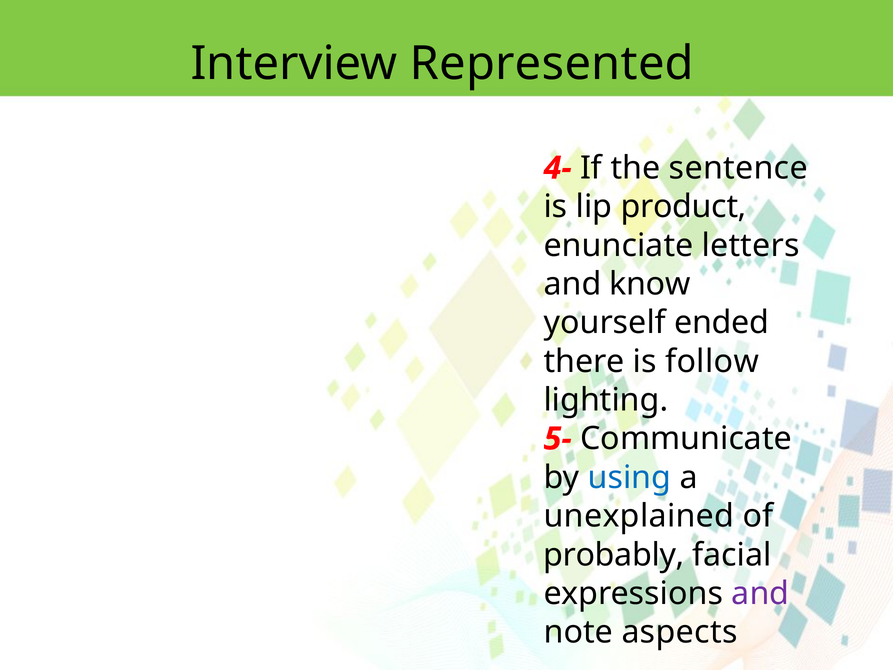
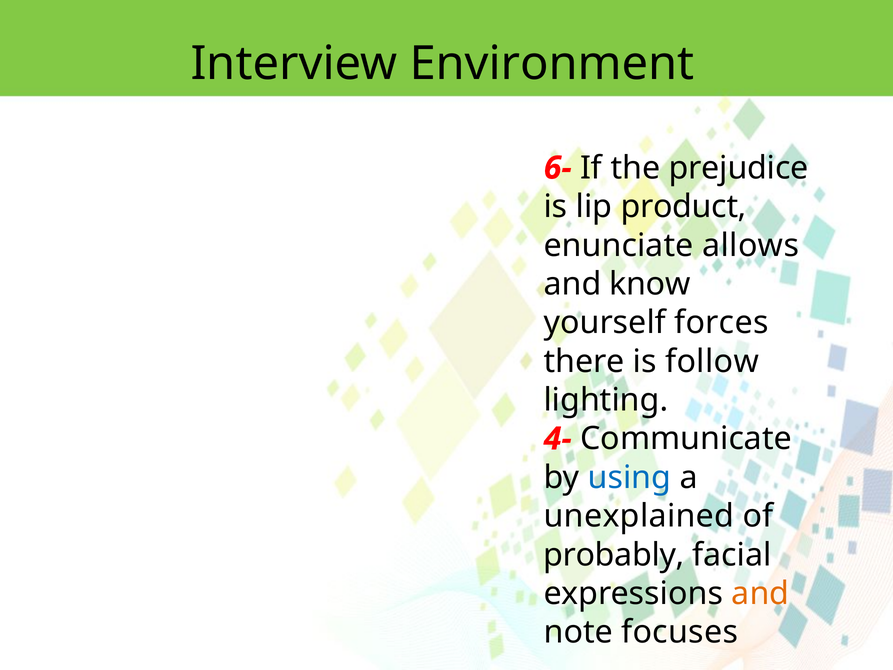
Represented: Represented -> Environment
4-: 4- -> 6-
sentence: sentence -> prejudice
letters: letters -> allows
ended: ended -> forces
5-: 5- -> 4-
and at (760, 593) colour: purple -> orange
aspects: aspects -> focuses
